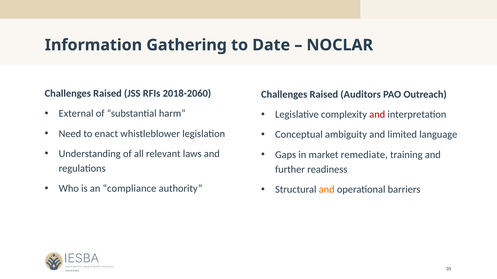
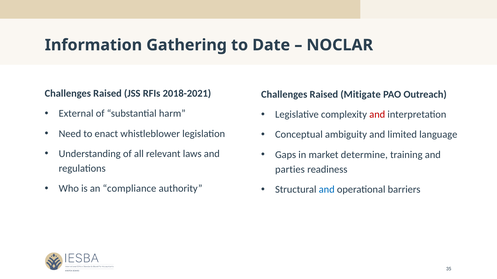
2018-2060: 2018-2060 -> 2018-2021
Auditors: Auditors -> Mitigate
remediate: remediate -> determine
further: further -> parties
and at (327, 190) colour: orange -> blue
